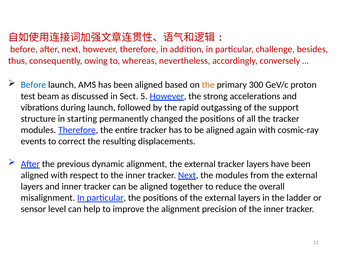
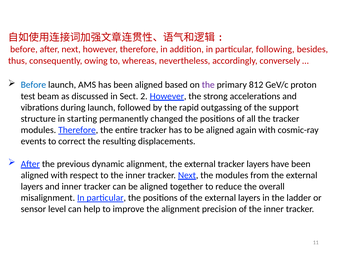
challenge: challenge -> following
the at (208, 85) colour: orange -> purple
300: 300 -> 812
5: 5 -> 2
